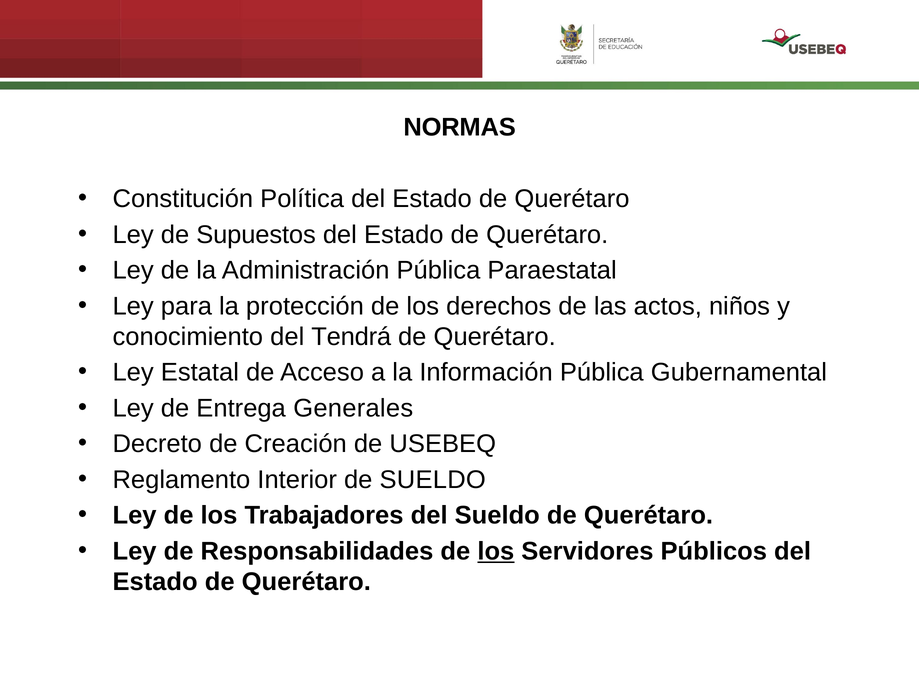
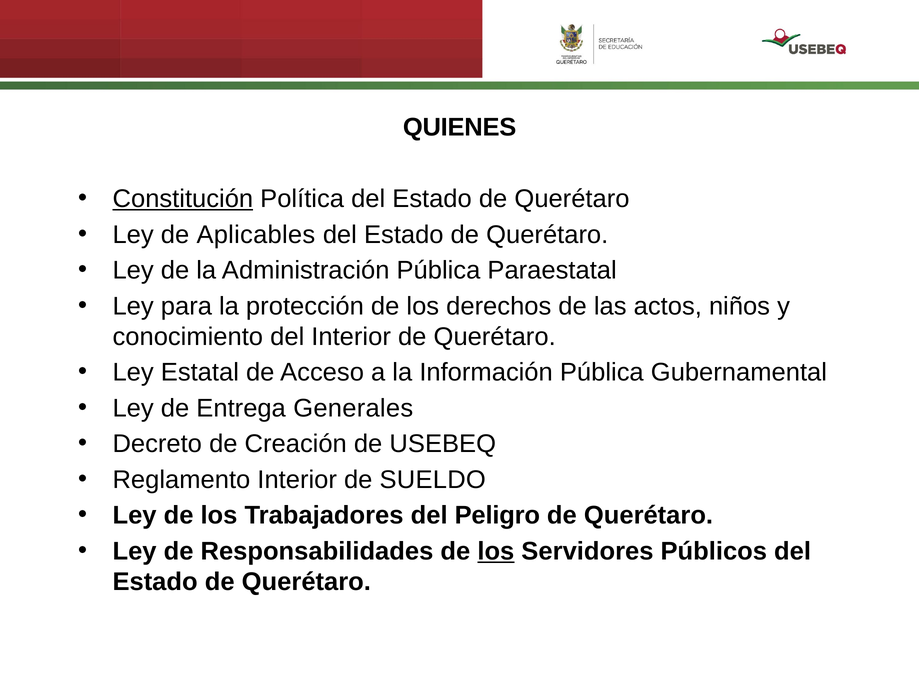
NORMAS: NORMAS -> QUIENES
Constitución underline: none -> present
Supuestos: Supuestos -> Aplicables
del Tendrá: Tendrá -> Interior
del Sueldo: Sueldo -> Peligro
